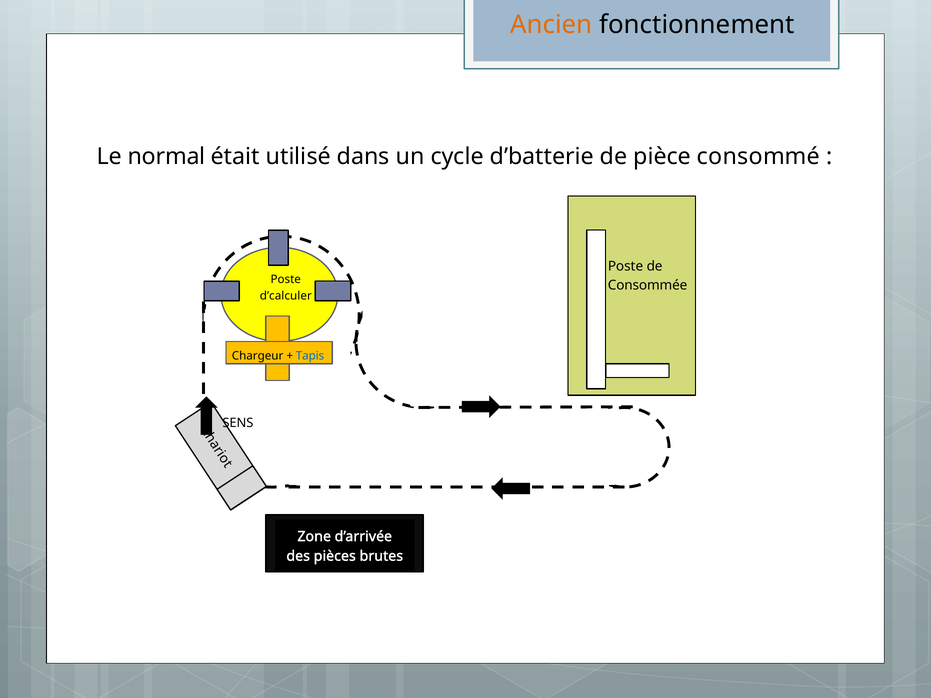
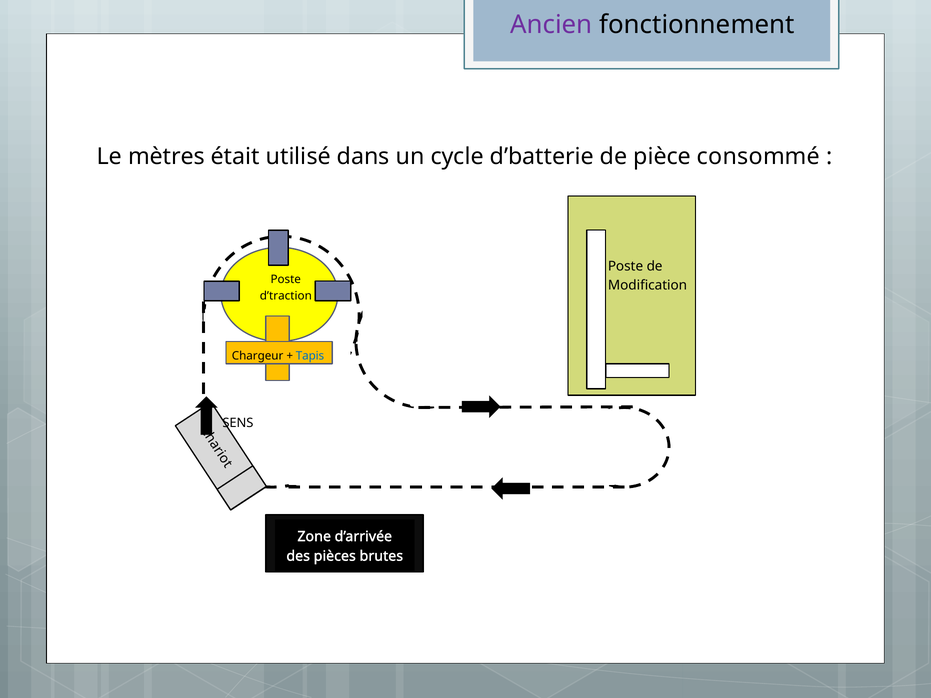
Ancien colour: orange -> purple
normal: normal -> mètres
Consommée: Consommée -> Modification
d’calculer: d’calculer -> d’traction
